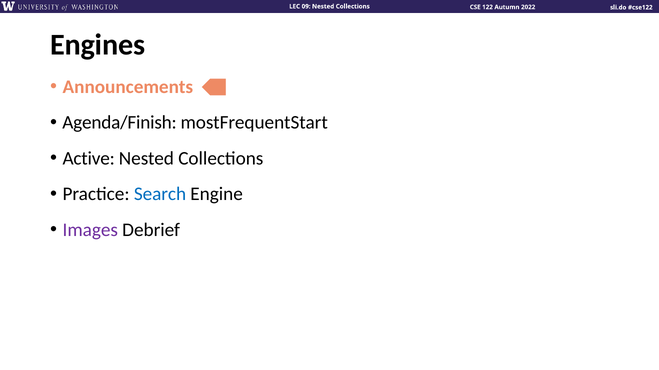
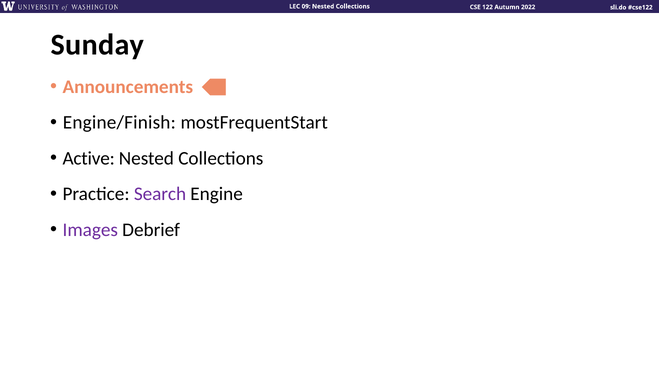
Engines: Engines -> Sunday
Agenda/Finish: Agenda/Finish -> Engine/Finish
Search colour: blue -> purple
